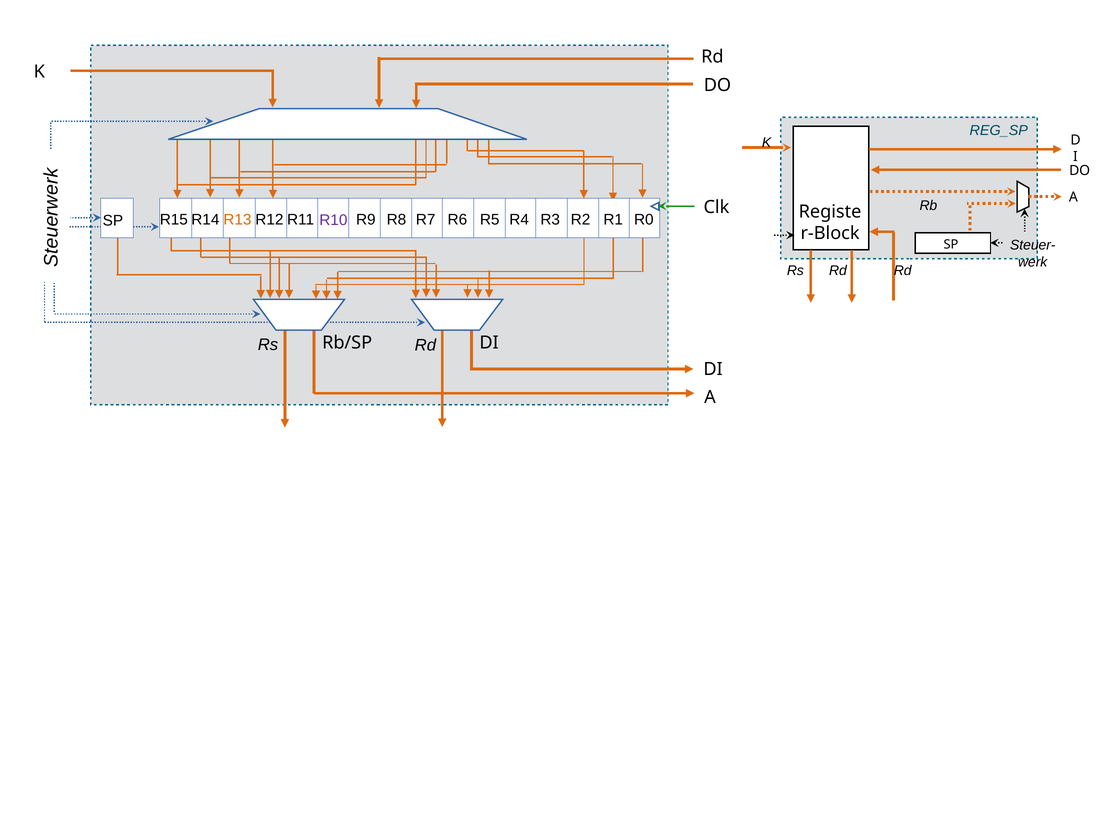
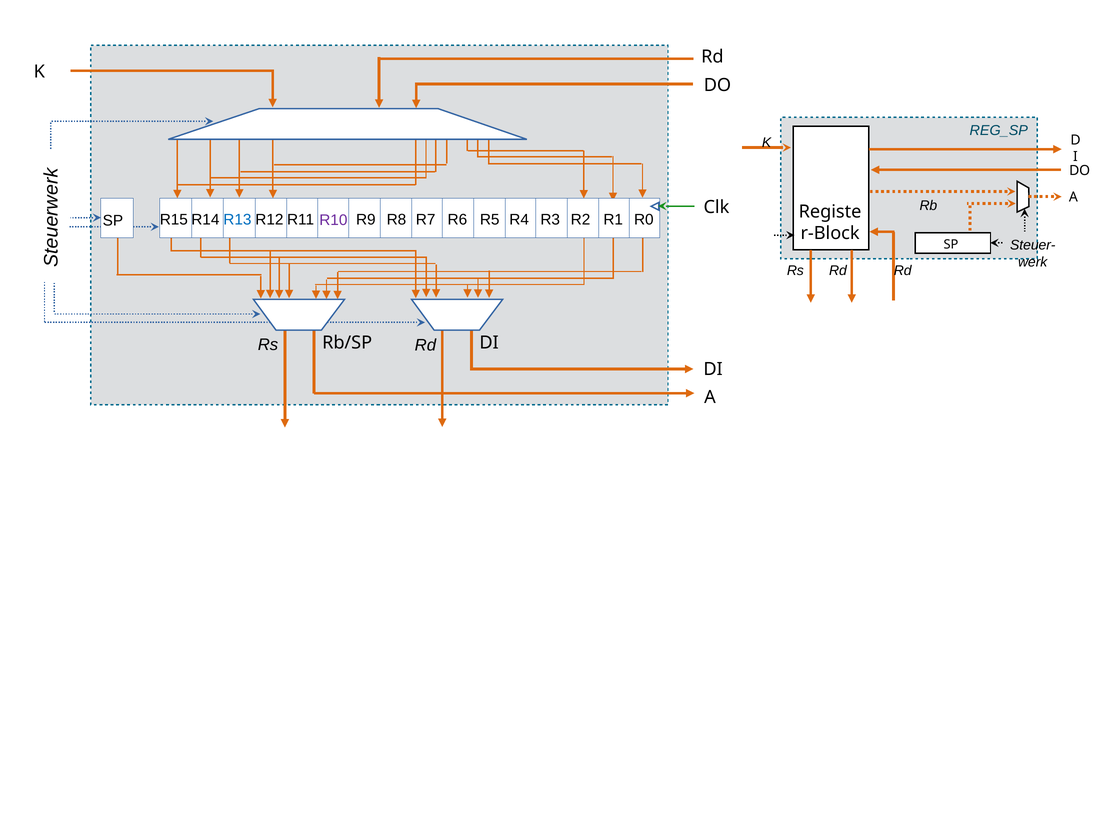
R13 colour: orange -> blue
